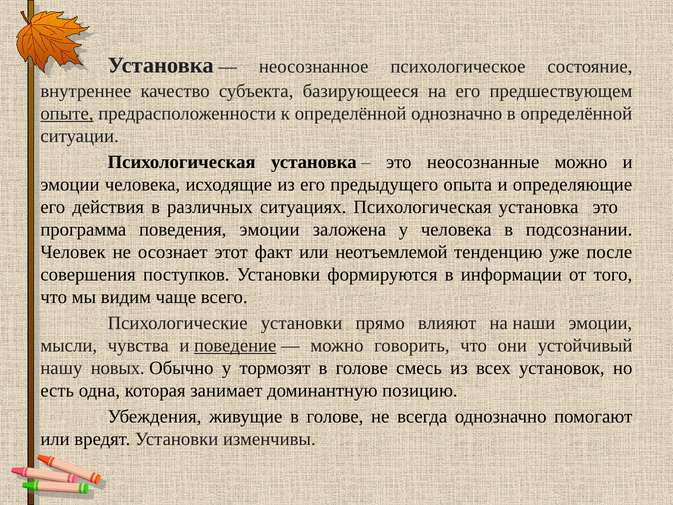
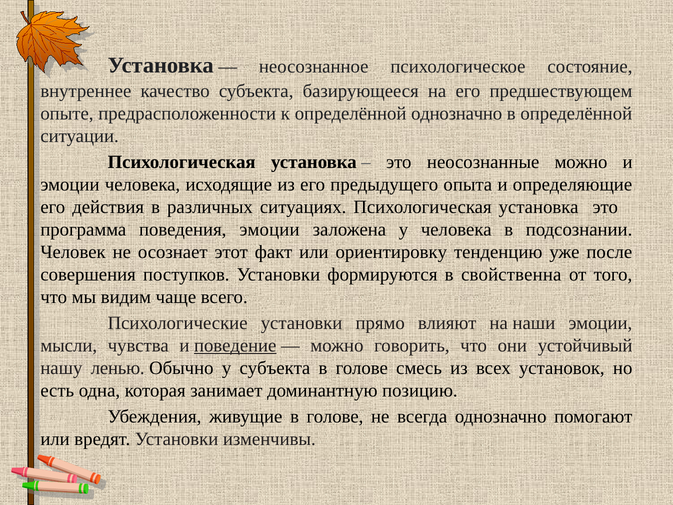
опыте underline: present -> none
неотъемлемой: неотъемлемой -> ориентировку
информации: информации -> свойственна
новых: новых -> ленью
у тормозят: тормозят -> субъекта
